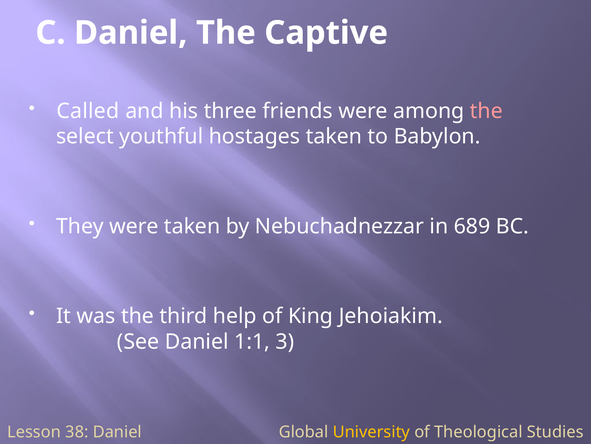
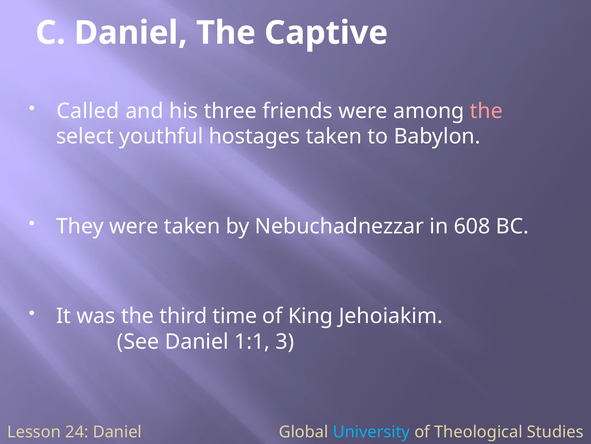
689: 689 -> 608
help: help -> time
38: 38 -> 24
University colour: yellow -> light blue
